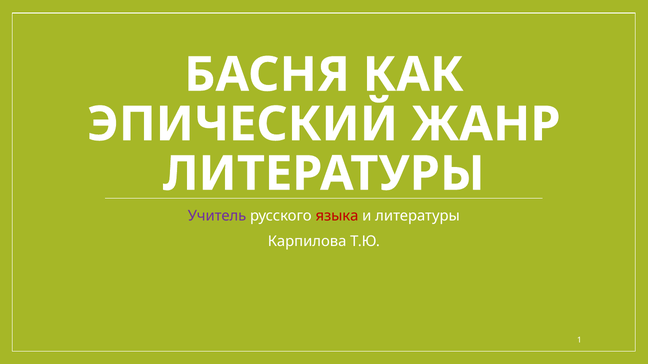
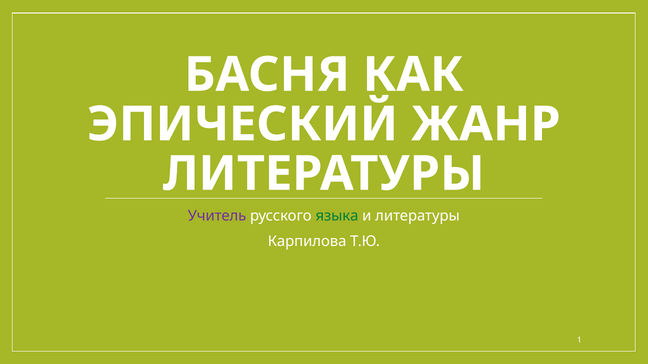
языка colour: red -> green
